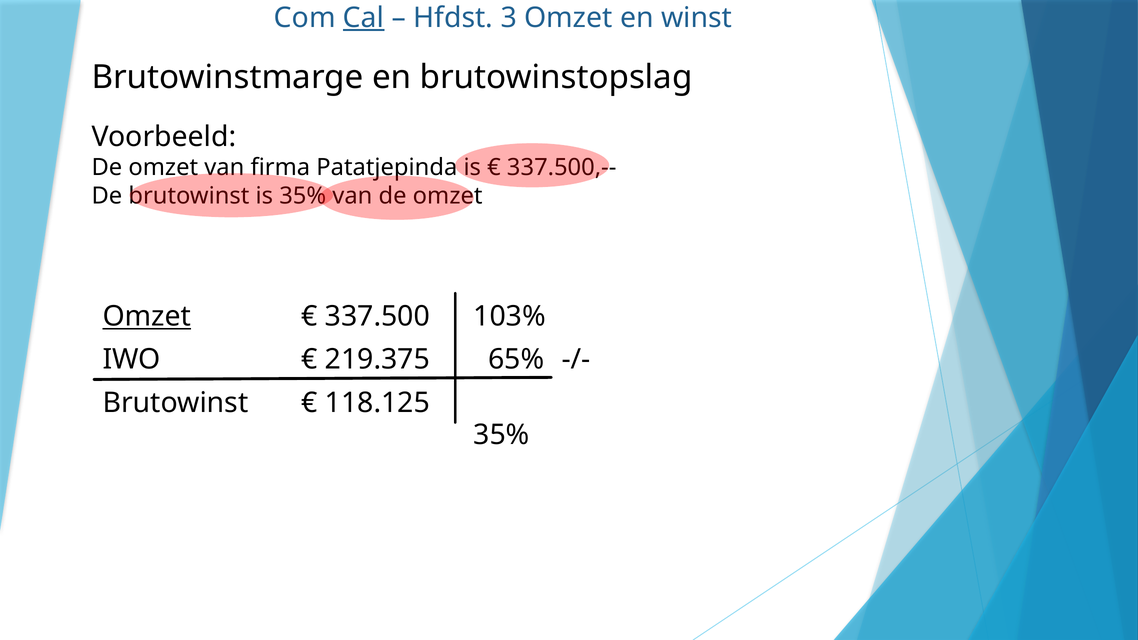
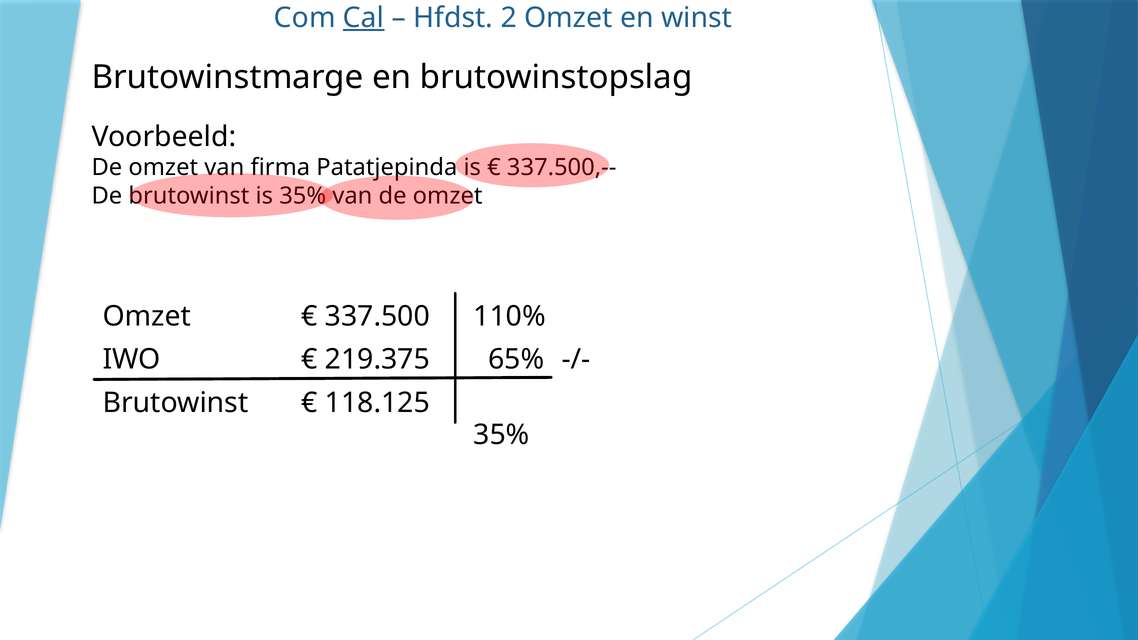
3: 3 -> 2
Omzet at (147, 317) underline: present -> none
103%: 103% -> 110%
